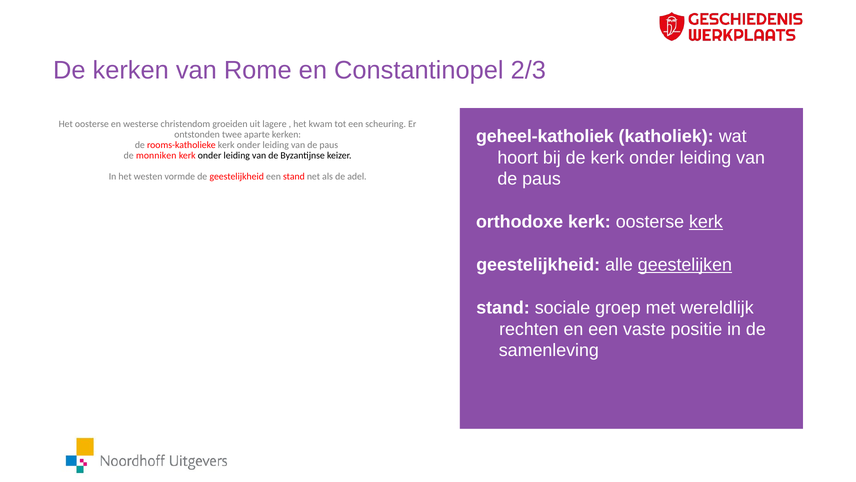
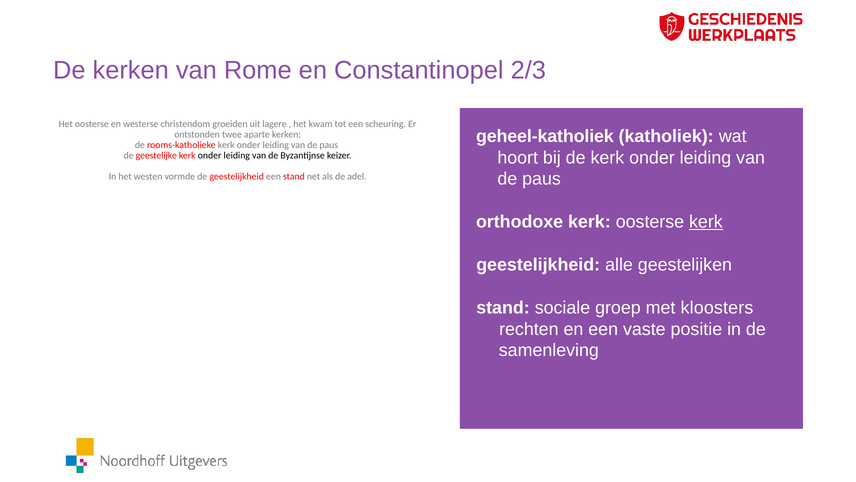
monniken: monniken -> geestelijke
geestelijken underline: present -> none
wereldlijk: wereldlijk -> kloosters
